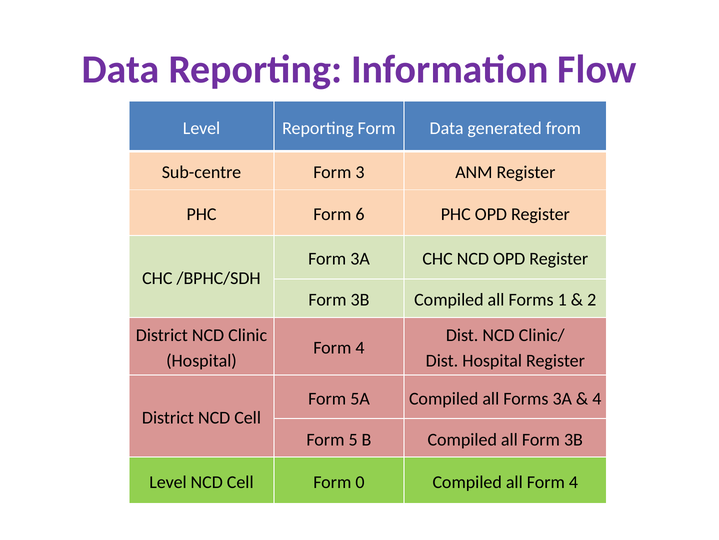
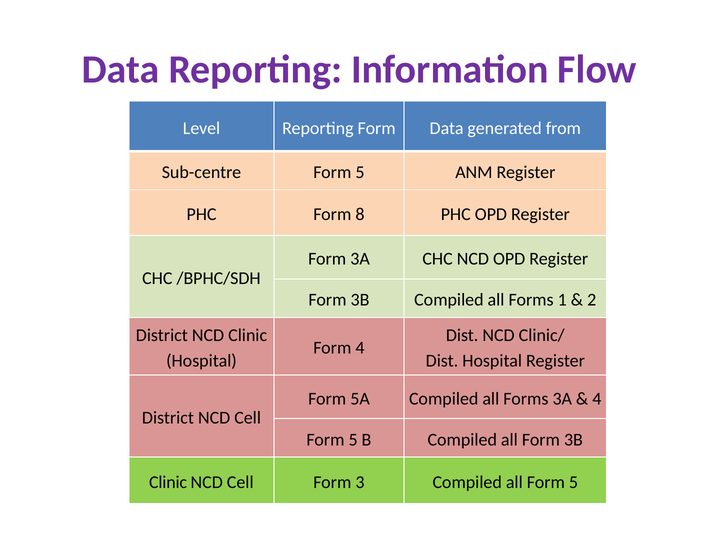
Sub-centre Form 3: 3 -> 5
6: 6 -> 8
Level at (168, 481): Level -> Clinic
0: 0 -> 3
all Form 4: 4 -> 5
